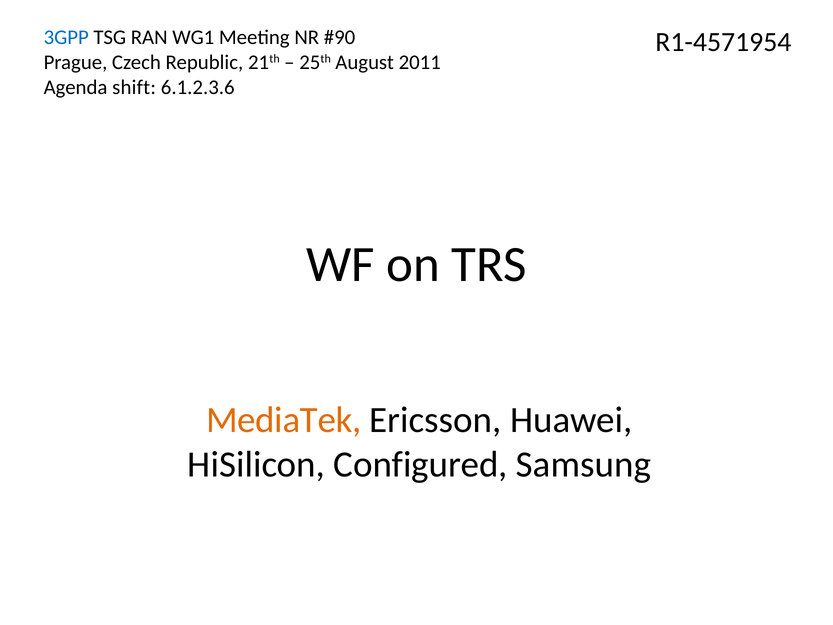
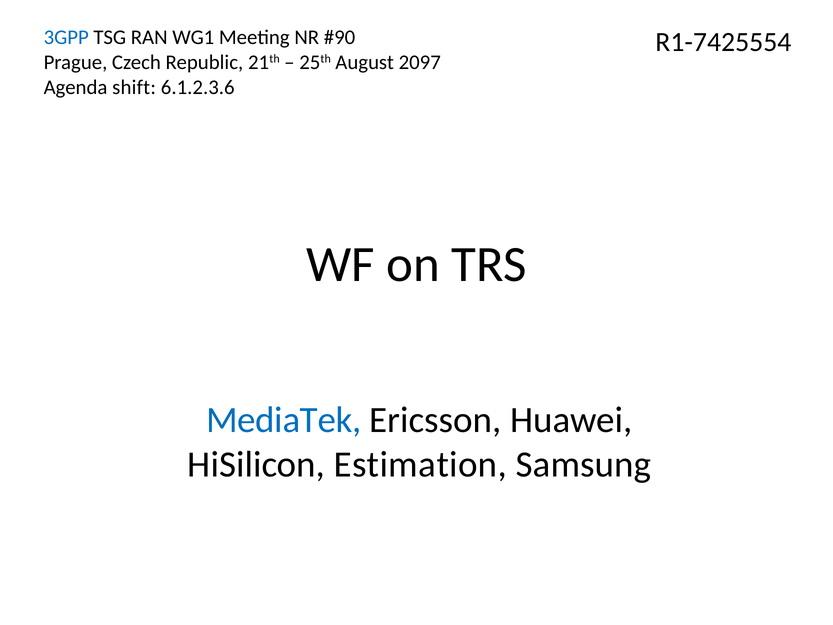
R1-4571954: R1-4571954 -> R1-7425554
2011: 2011 -> 2097
MediaTek colour: orange -> blue
Configured: Configured -> Estimation
